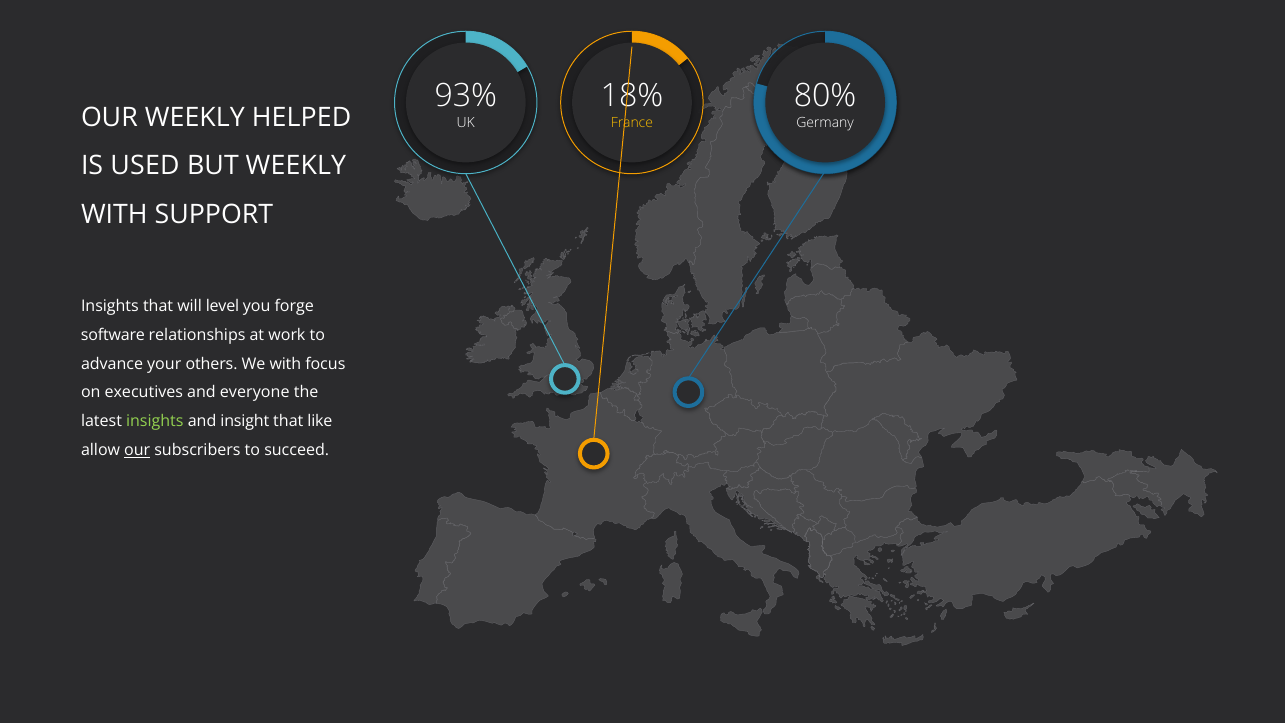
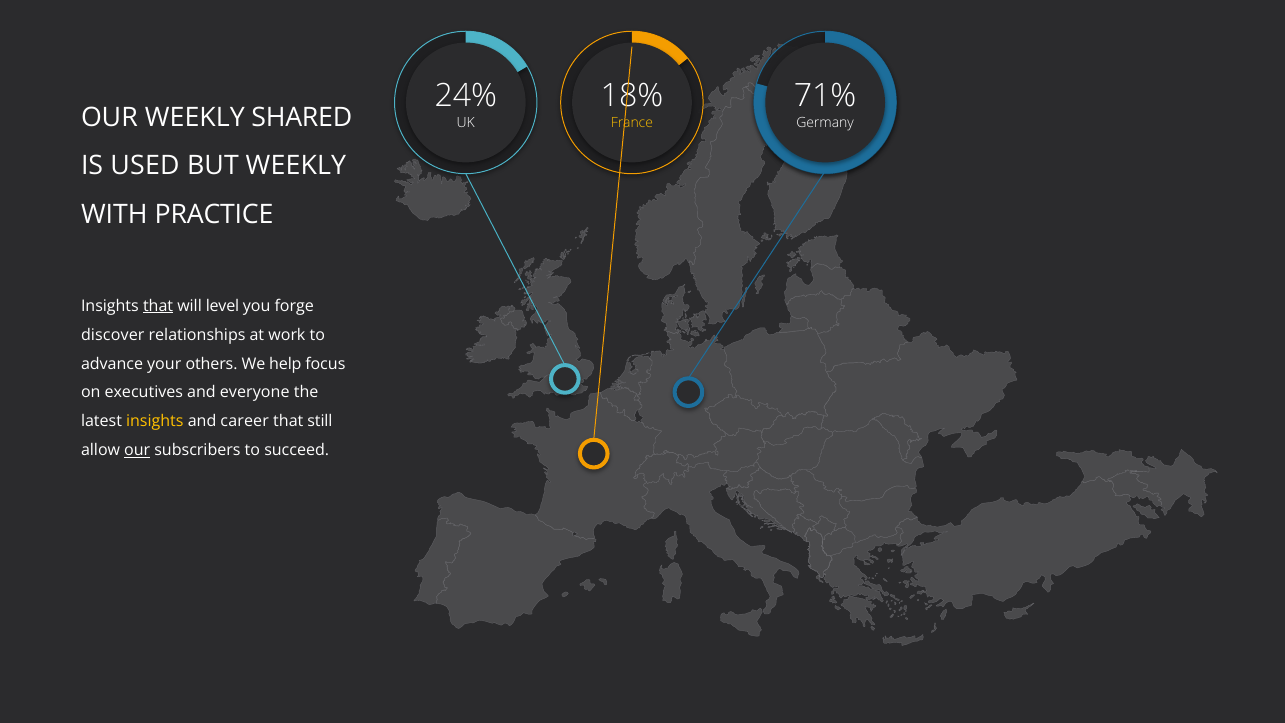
93%: 93% -> 24%
80%: 80% -> 71%
HELPED: HELPED -> SHARED
SUPPORT: SUPPORT -> PRACTICE
that at (158, 306) underline: none -> present
software: software -> discover
We with: with -> help
insights at (155, 421) colour: light green -> yellow
insight: insight -> career
like: like -> still
